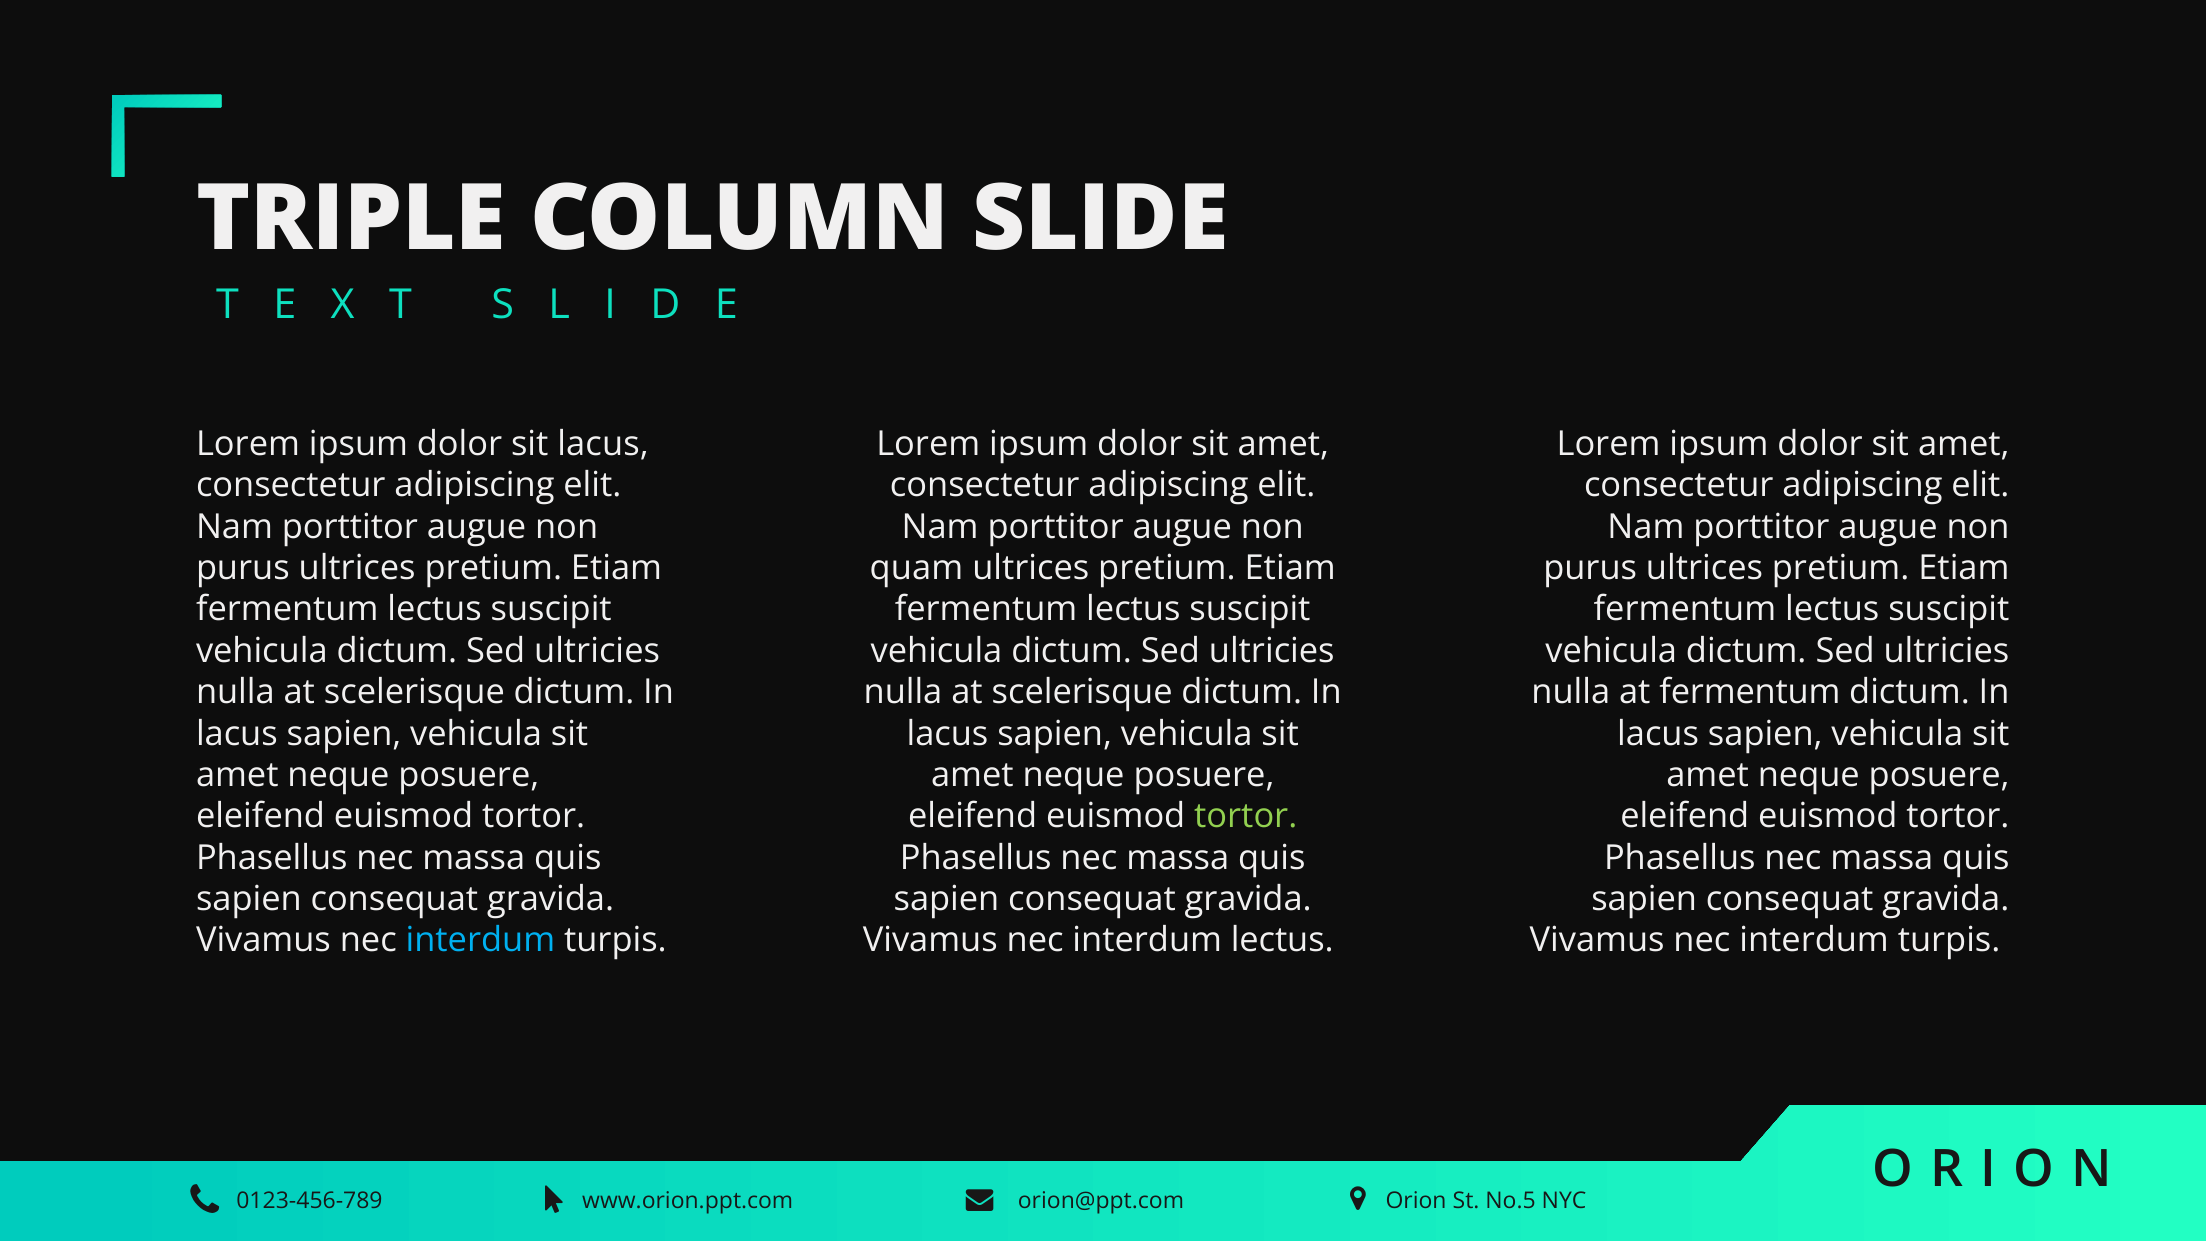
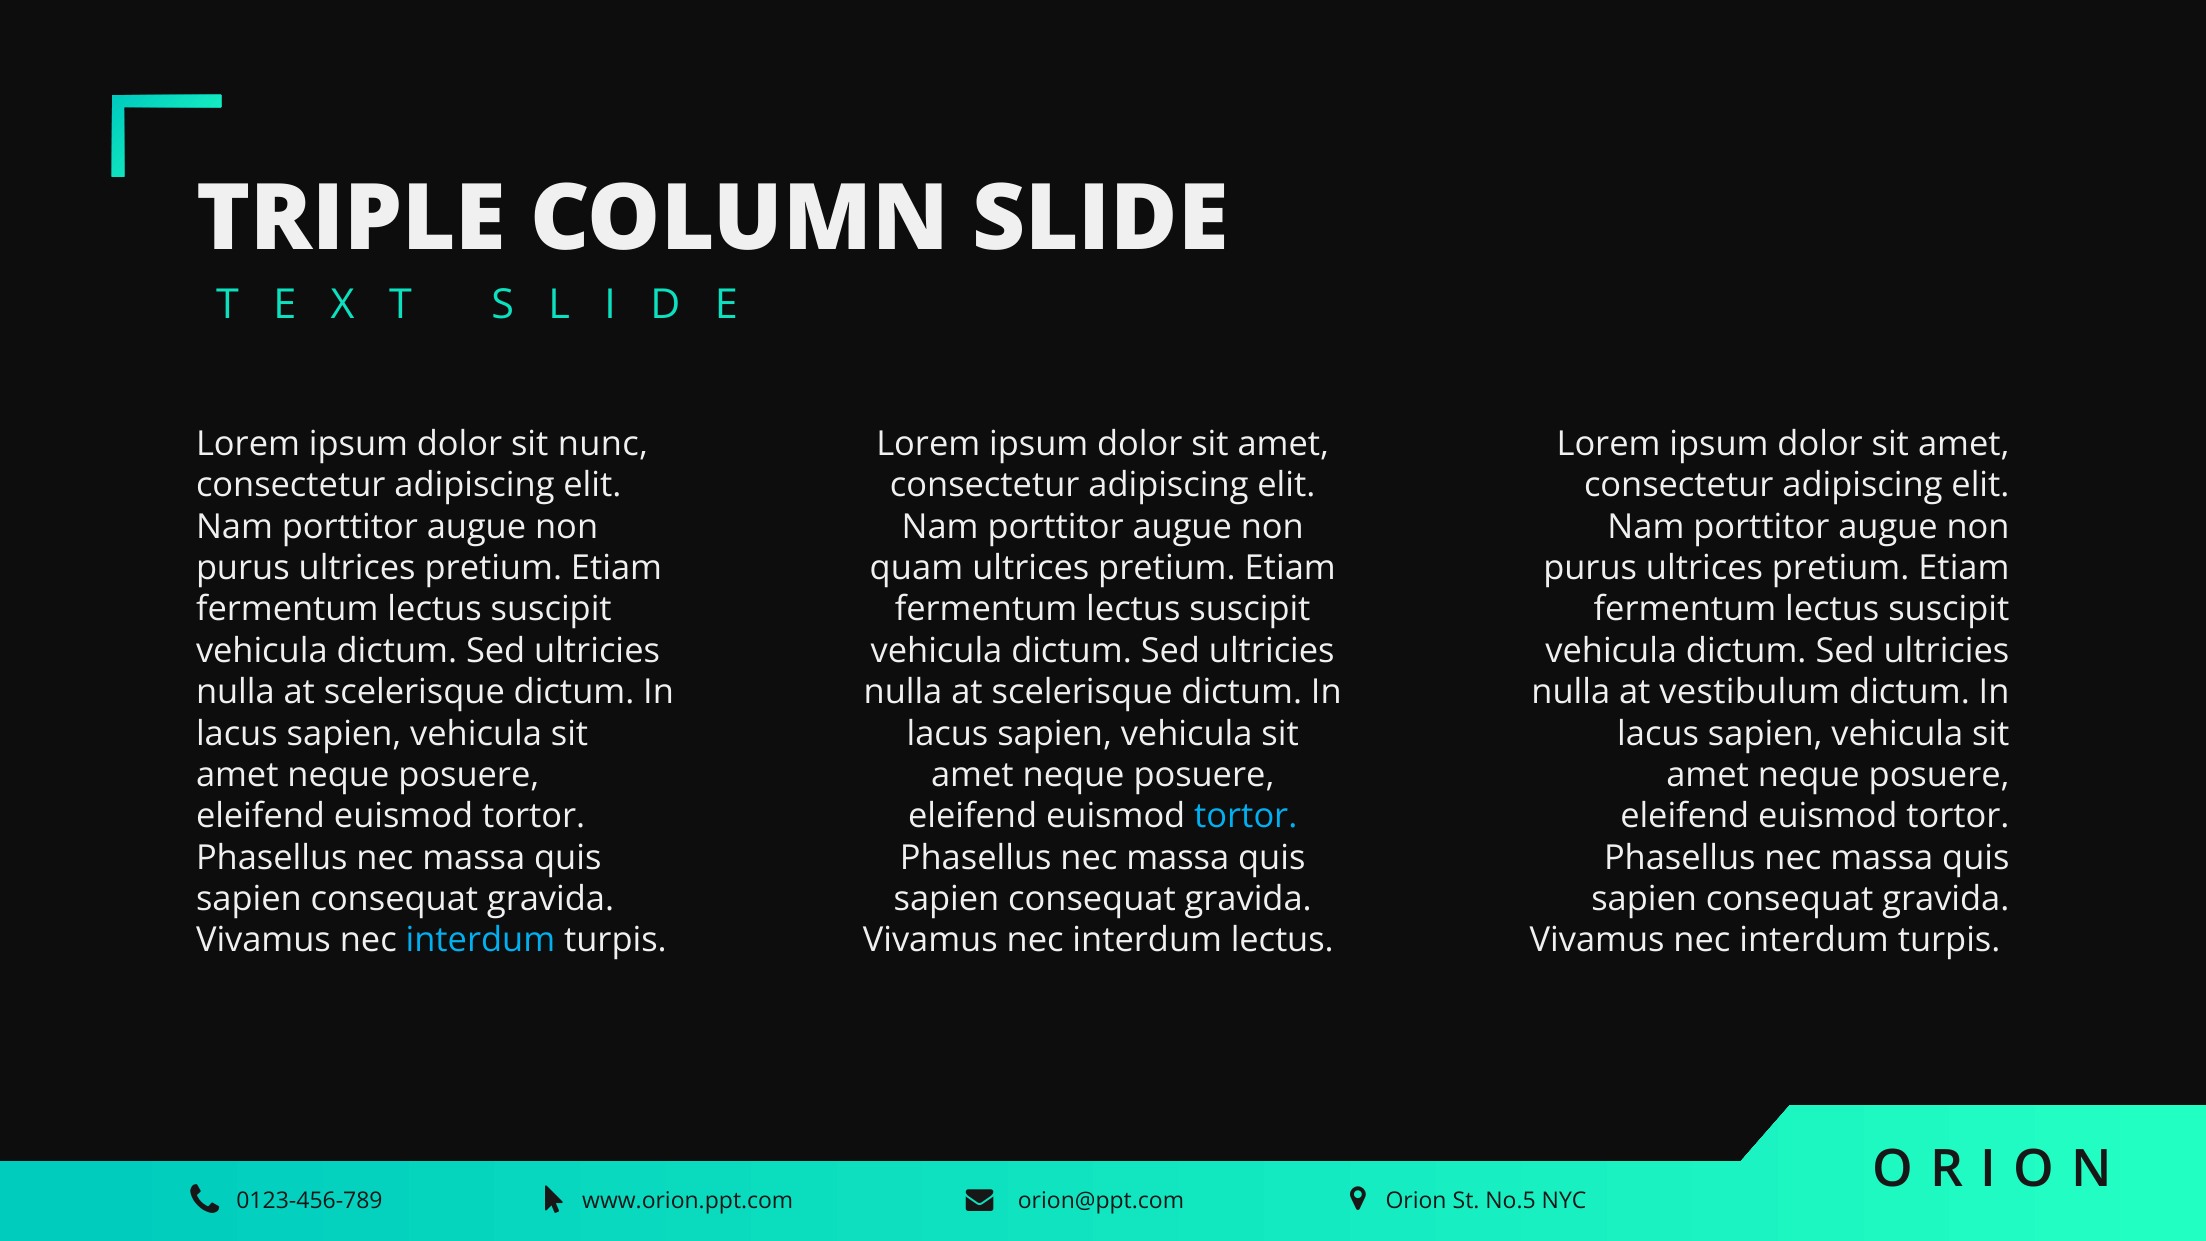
sit lacus: lacus -> nunc
at fermentum: fermentum -> vestibulum
tortor at (1246, 816) colour: light green -> light blue
